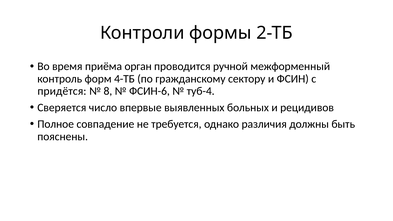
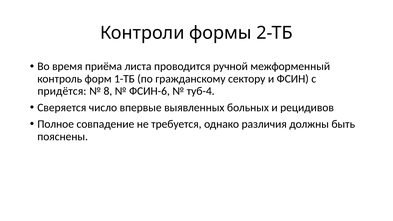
орган: орган -> листа
4-ТБ: 4-ТБ -> 1-ТБ
